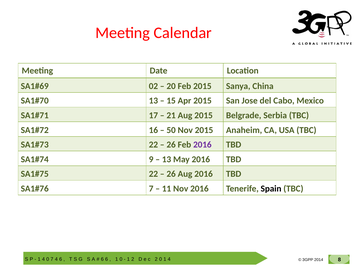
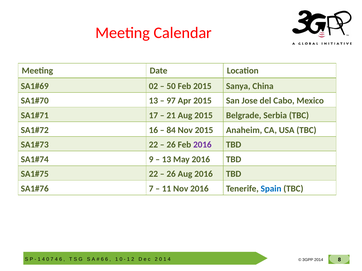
20: 20 -> 50
15: 15 -> 97
50: 50 -> 84
Spain colour: black -> blue
